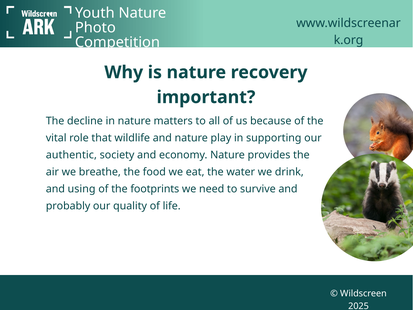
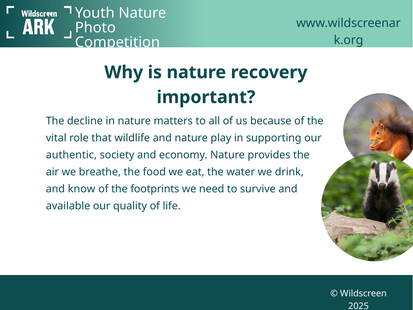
using: using -> know
probably: probably -> available
